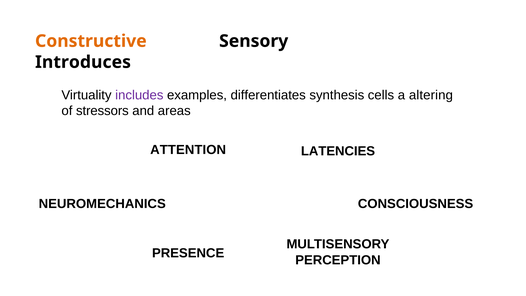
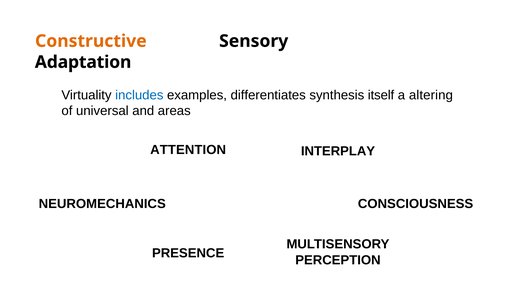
Introduces: Introduces -> Adaptation
includes colour: purple -> blue
cells: cells -> itself
stressors: stressors -> universal
LATENCIES: LATENCIES -> INTERPLAY
